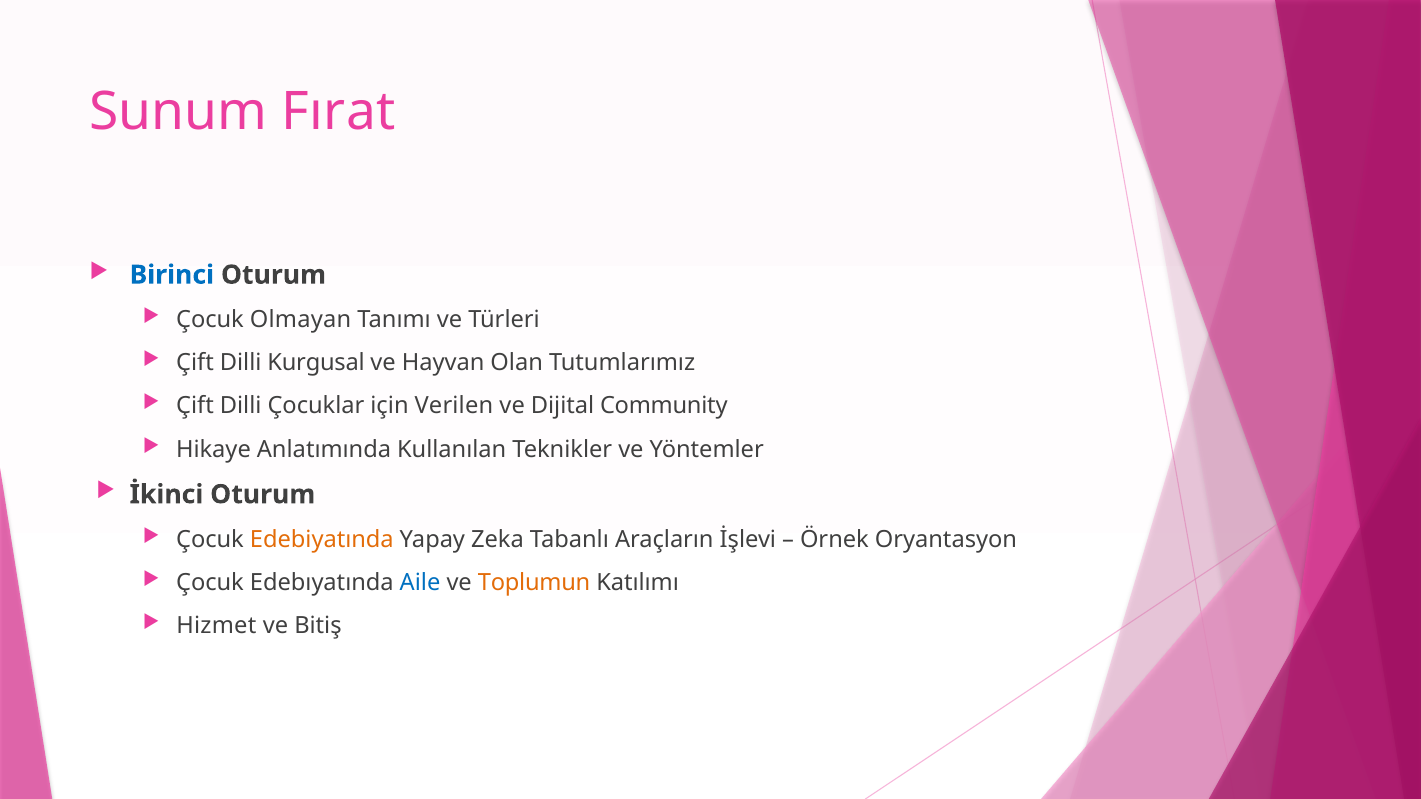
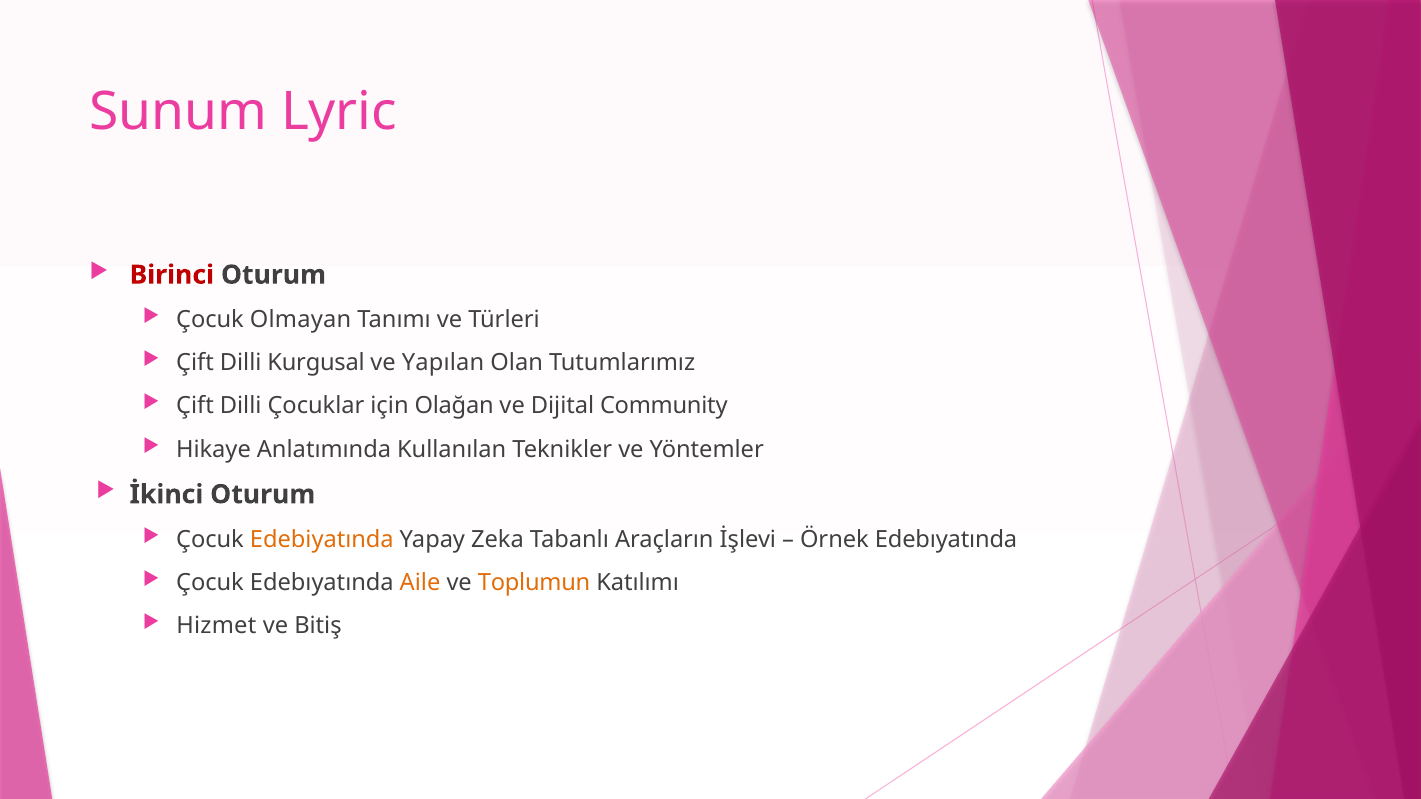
Fırat: Fırat -> Lyric
Birinci colour: blue -> red
Hayvan: Hayvan -> Yapılan
Verilen: Verilen -> Olağan
Örnek Oryantasyon: Oryantasyon -> Edebıyatında
Aile colour: blue -> orange
